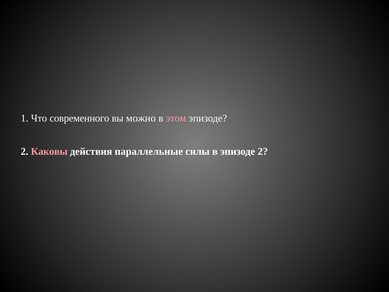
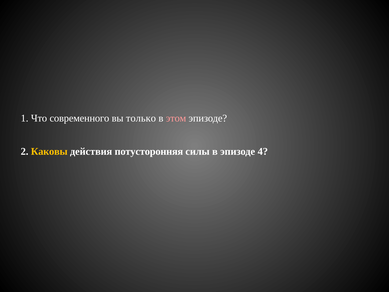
можно: можно -> только
Каковы colour: pink -> yellow
параллельные: параллельные -> потусторонняя
в эпизоде 2: 2 -> 4
